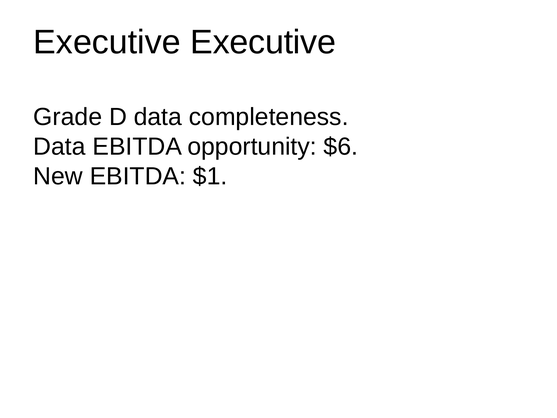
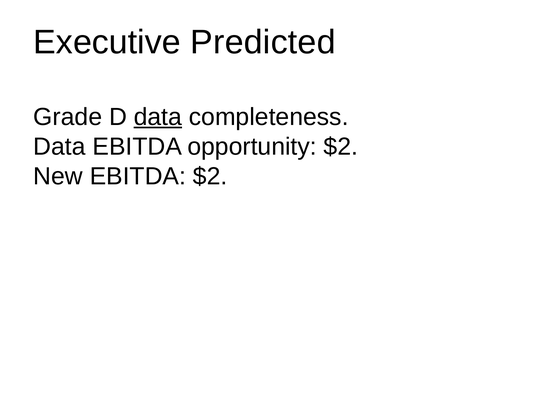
Executive Executive: Executive -> Predicted
data at (158, 117) underline: none -> present
opportunity $6: $6 -> $2
EBITDA $1: $1 -> $2
